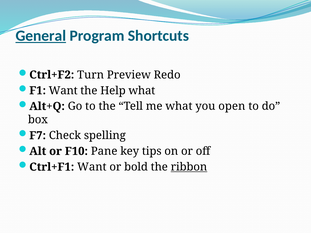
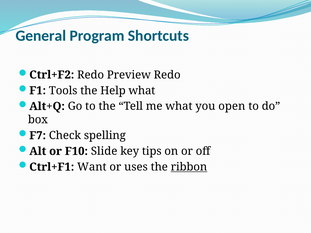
General underline: present -> none
Ctrl+F2 Turn: Turn -> Redo
F1 Want: Want -> Tools
Pane: Pane -> Slide
bold: bold -> uses
